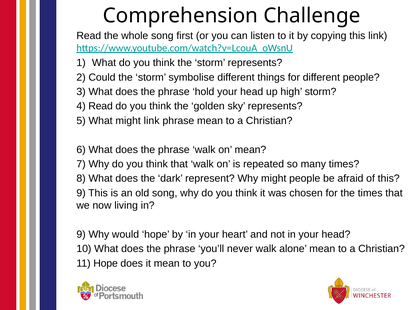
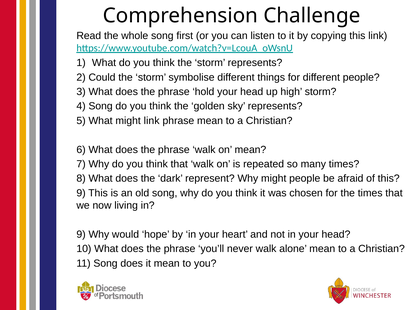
4 Read: Read -> Song
11 Hope: Hope -> Song
